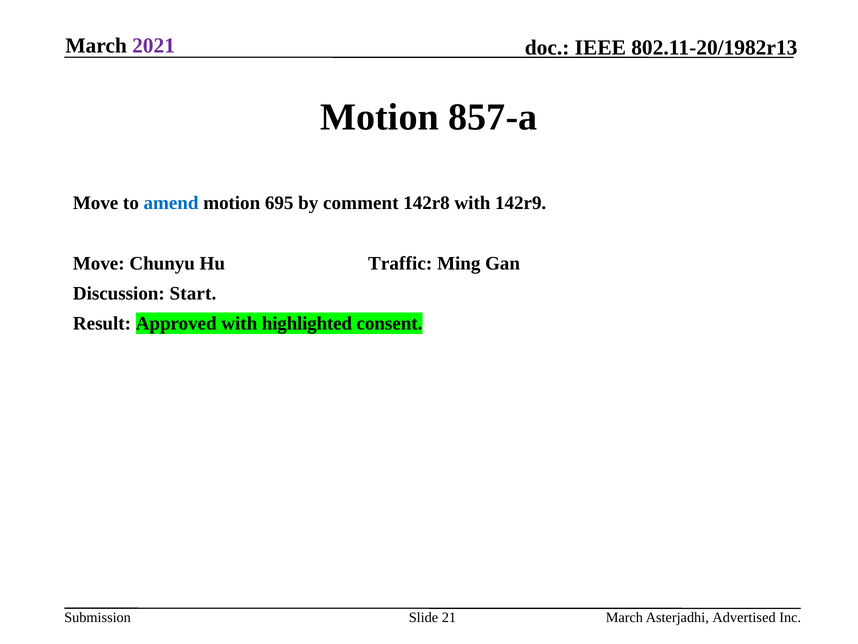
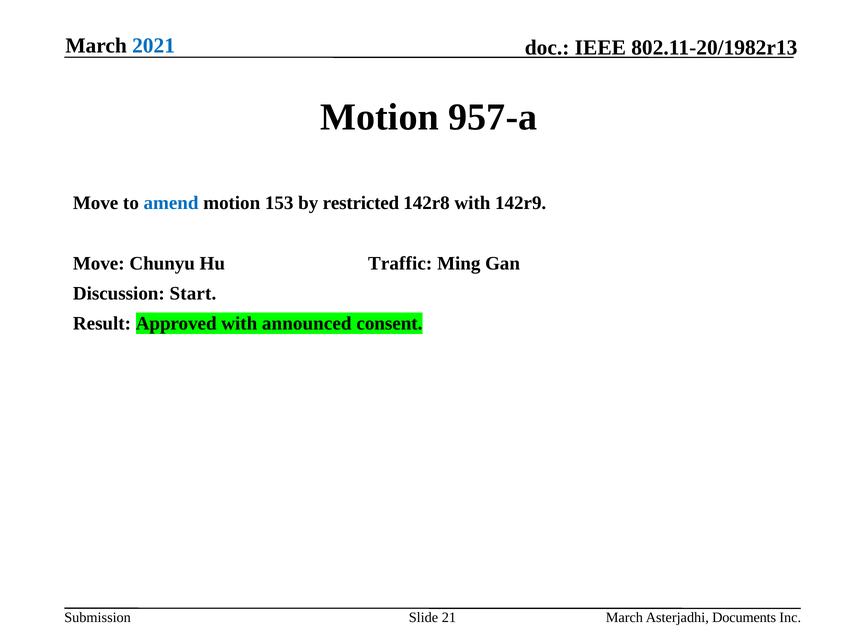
2021 colour: purple -> blue
857-a: 857-a -> 957-a
695: 695 -> 153
comment: comment -> restricted
highlighted: highlighted -> announced
Advertised: Advertised -> Documents
